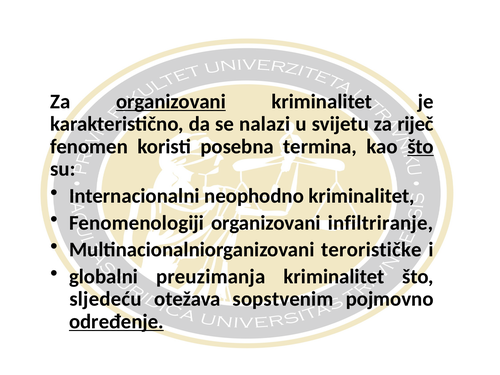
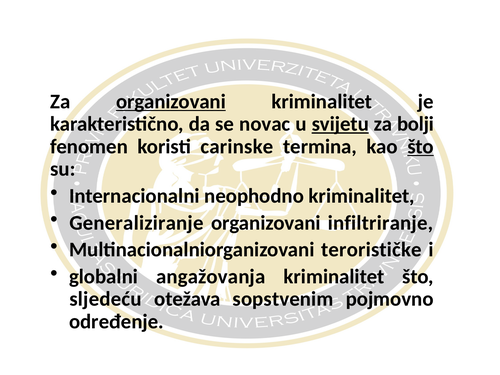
nalazi: nalazi -> novac
svijetu underline: none -> present
riječ: riječ -> bolji
posebna: posebna -> carinske
Fenomenologiji: Fenomenologiji -> Generaliziranje
preuzimanja: preuzimanja -> angažovanja
određenje underline: present -> none
